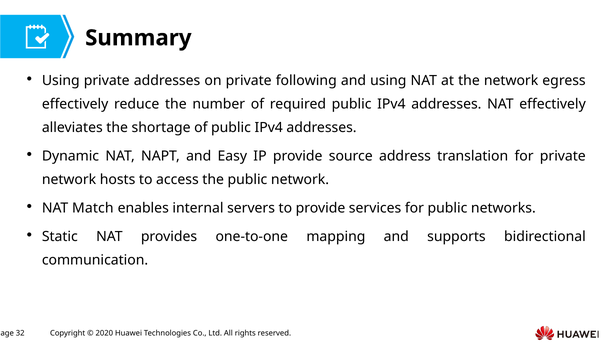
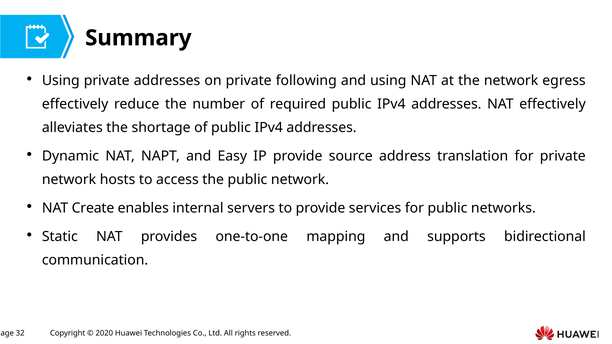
Match: Match -> Create
